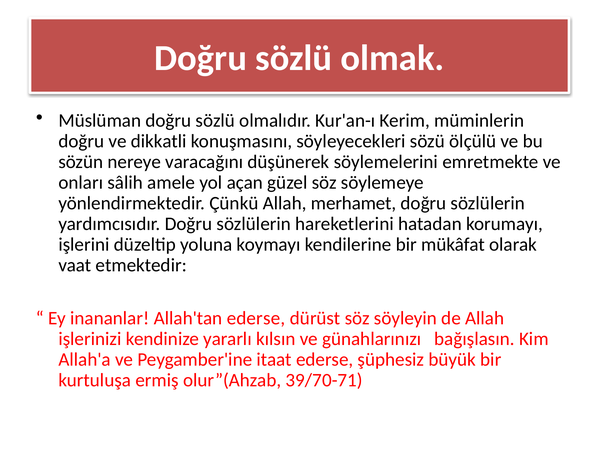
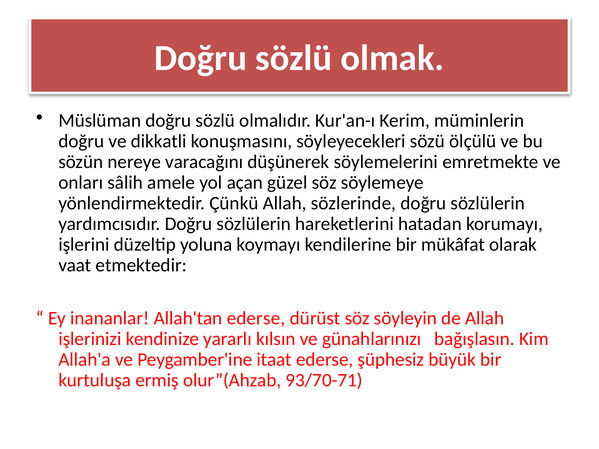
merhamet: merhamet -> sözlerinde
39/70-71: 39/70-71 -> 93/70-71
